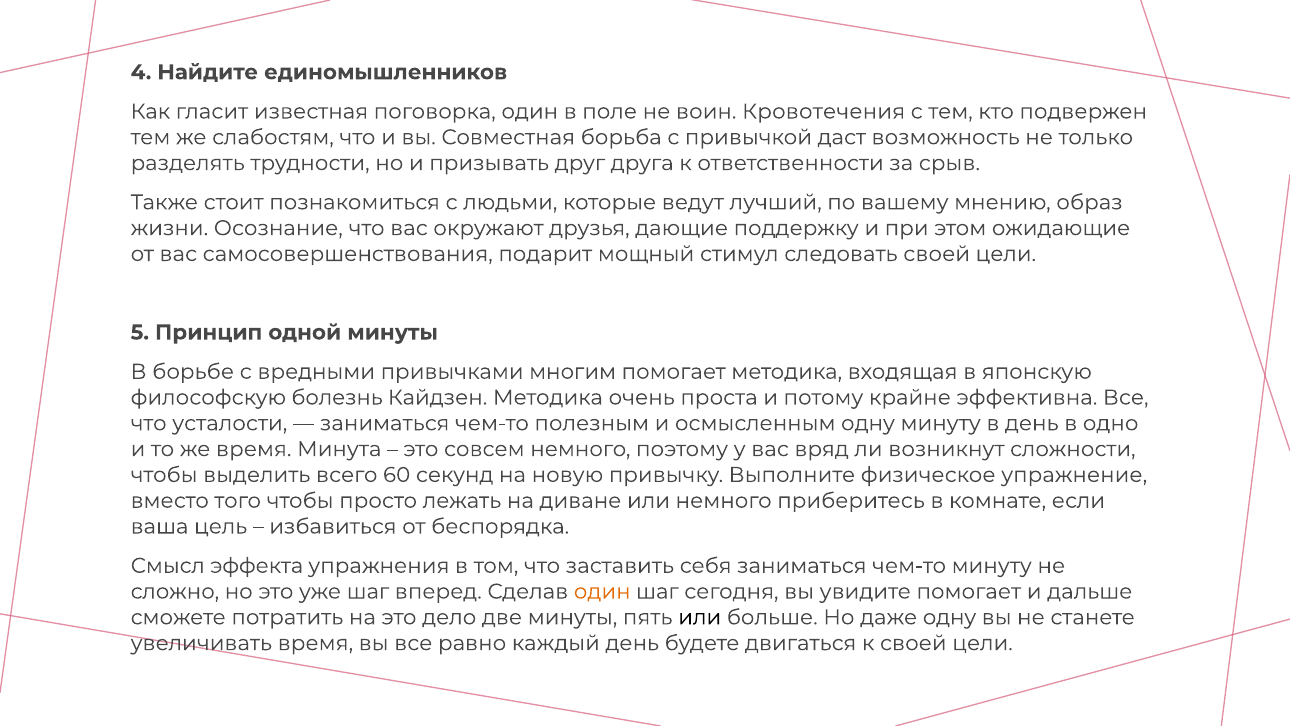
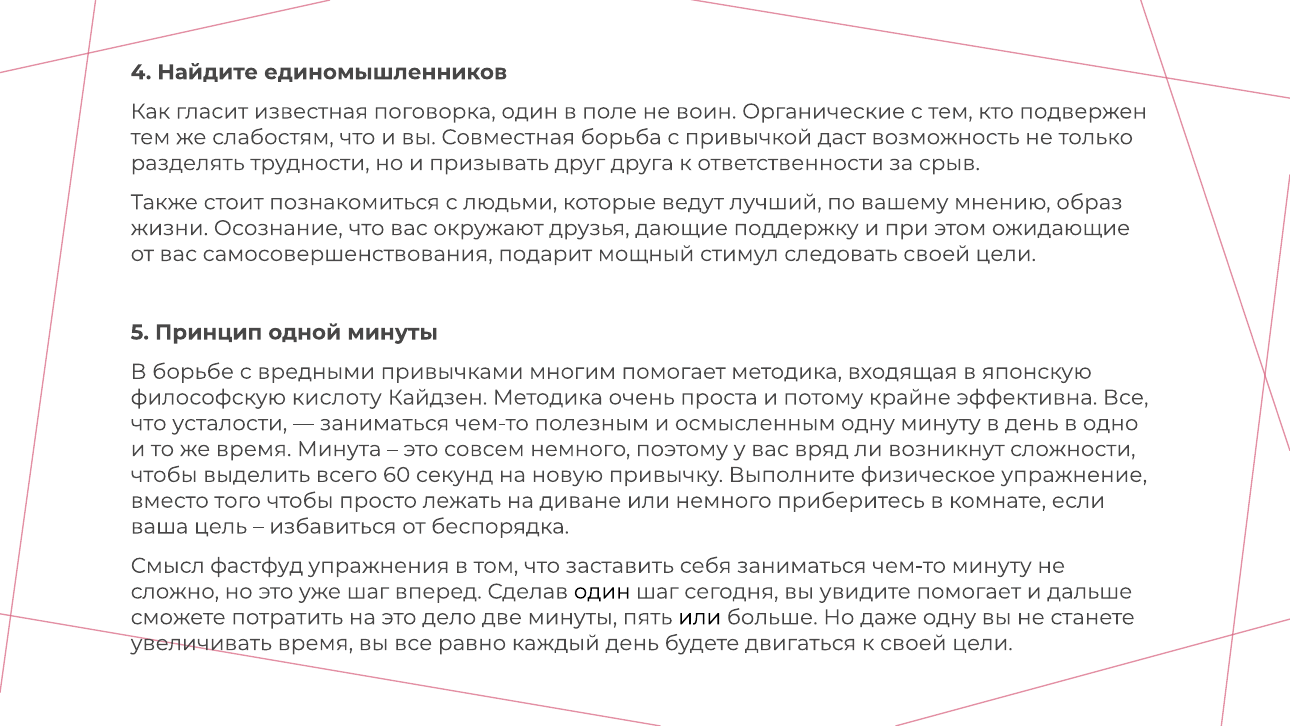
Кровотечения: Кровотечения -> Органические
болезнь: болезнь -> кислоту
эффекта: эффекта -> фастфуд
один at (602, 591) colour: orange -> black
